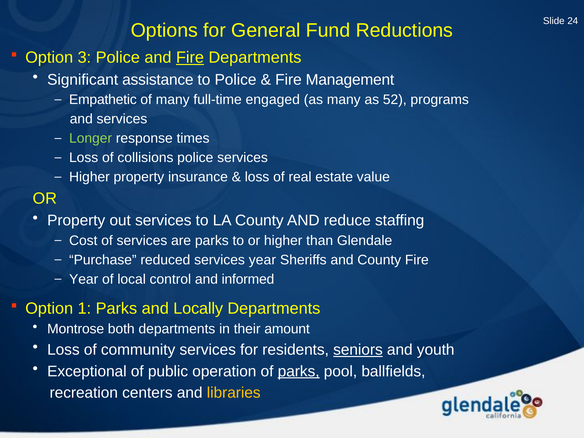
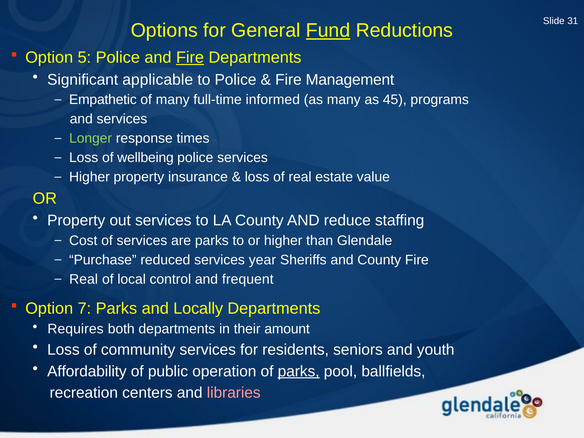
24: 24 -> 31
Fund underline: none -> present
3: 3 -> 5
assistance: assistance -> applicable
engaged: engaged -> informed
52: 52 -> 45
collisions: collisions -> wellbeing
Year at (84, 279): Year -> Real
informed: informed -> frequent
1: 1 -> 7
Montrose: Montrose -> Requires
seniors underline: present -> none
Exceptional: Exceptional -> Affordability
libraries colour: yellow -> pink
